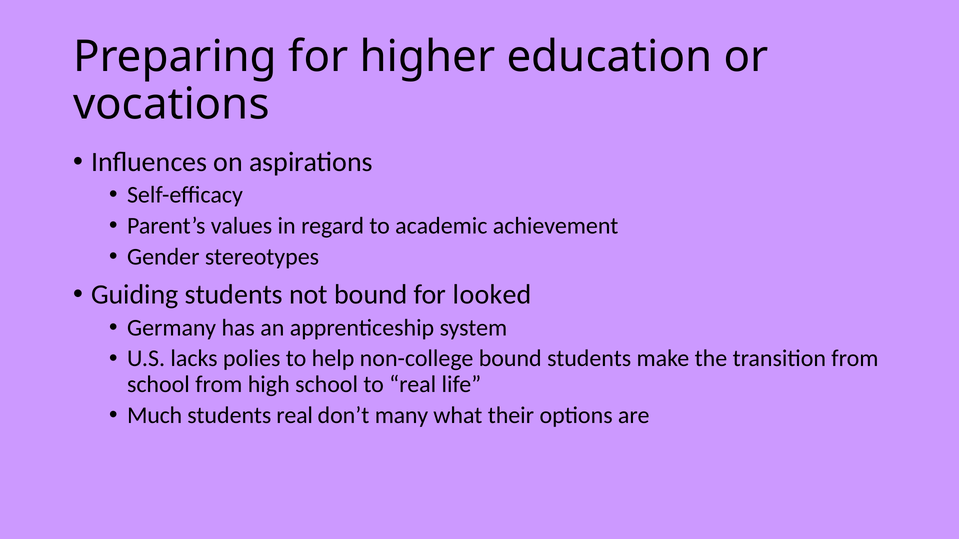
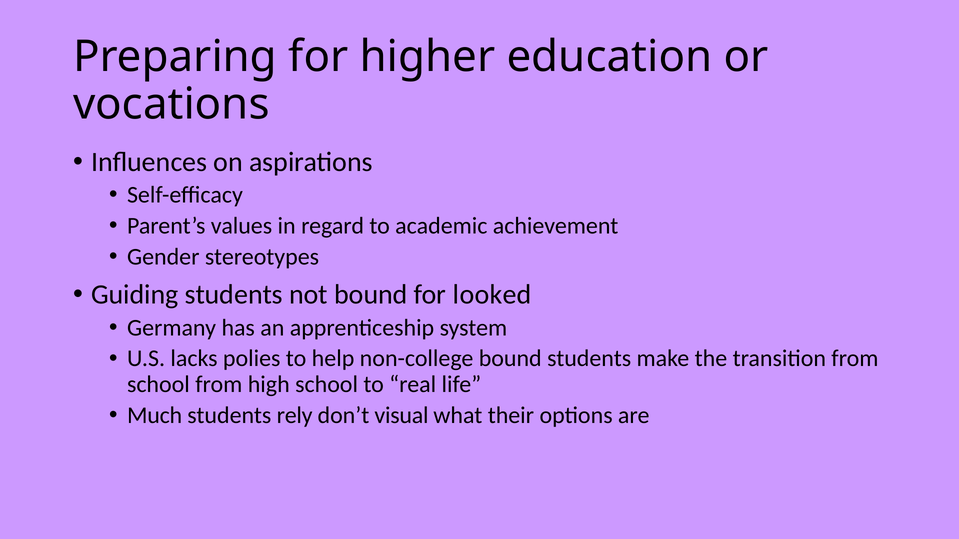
students real: real -> rely
many: many -> visual
